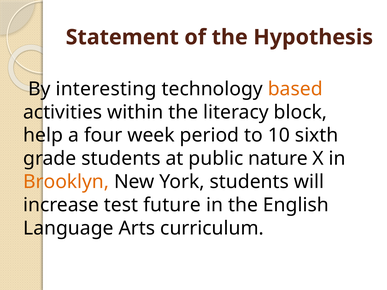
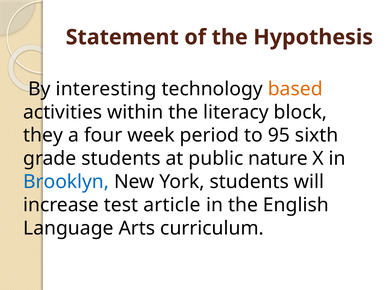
help: help -> they
10: 10 -> 95
Brooklyn colour: orange -> blue
future: future -> article
